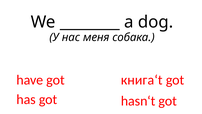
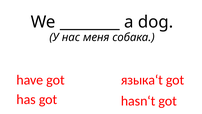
книга‘t: книга‘t -> языка‘t
